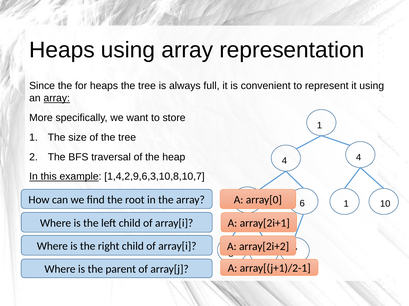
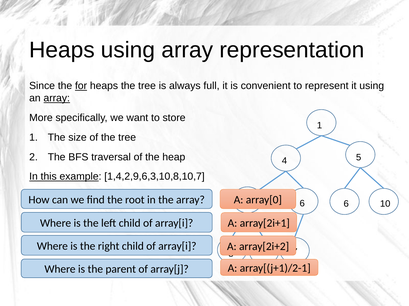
for underline: none -> present
4 4: 4 -> 5
6 1: 1 -> 6
